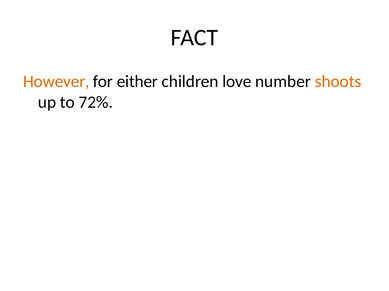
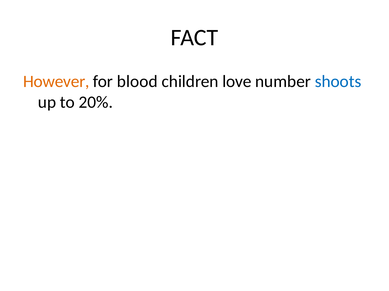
either: either -> blood
shoots colour: orange -> blue
72%: 72% -> 20%
